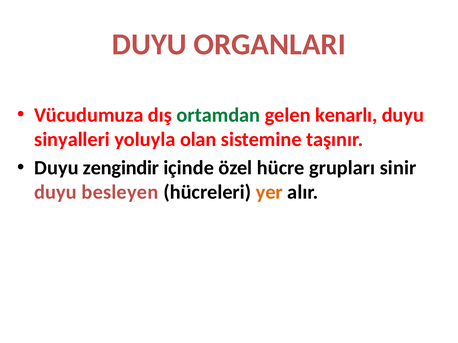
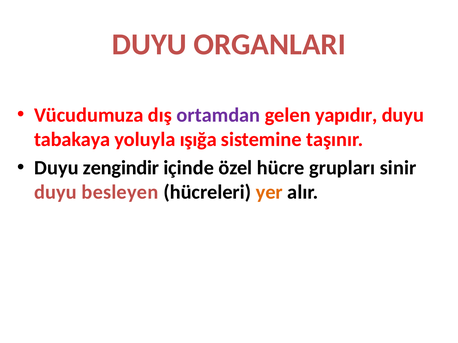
ortamdan colour: green -> purple
kenarlı: kenarlı -> yapıdır
sinyalleri: sinyalleri -> tabakaya
olan: olan -> ışığa
